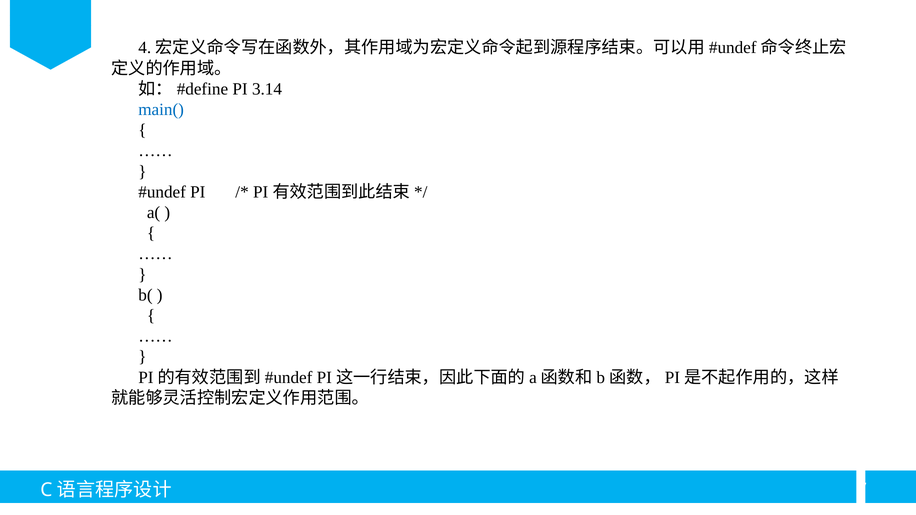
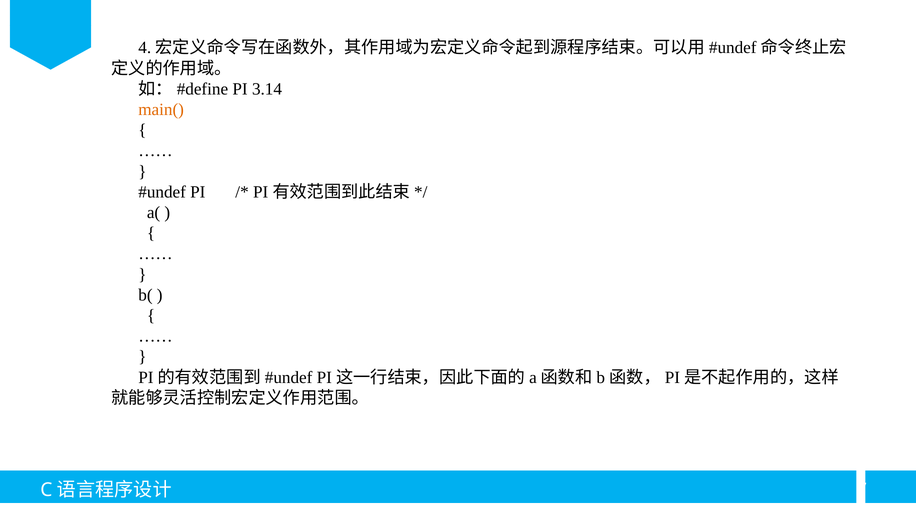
main( colour: blue -> orange
